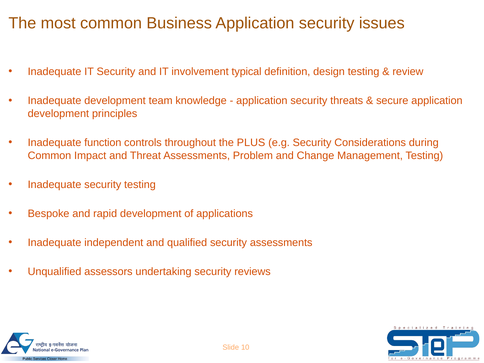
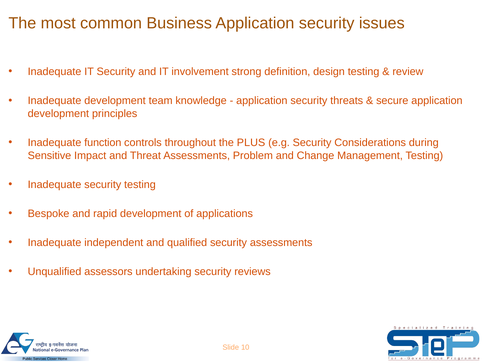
typical: typical -> strong
Common at (49, 156): Common -> Sensitive
